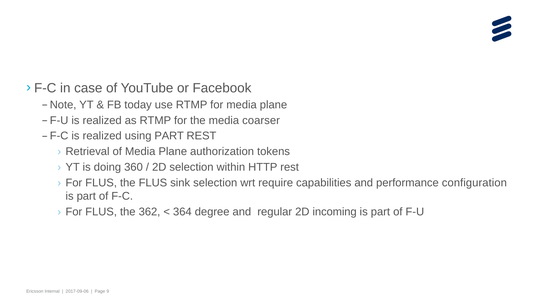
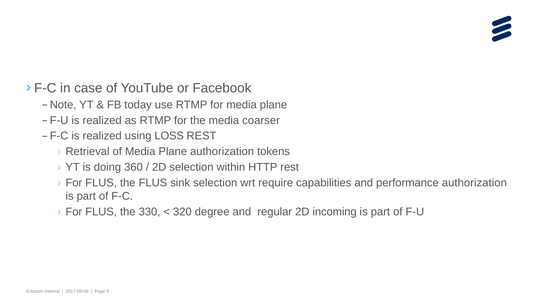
using PART: PART -> LOSS
performance configuration: configuration -> authorization
362: 362 -> 330
364: 364 -> 320
